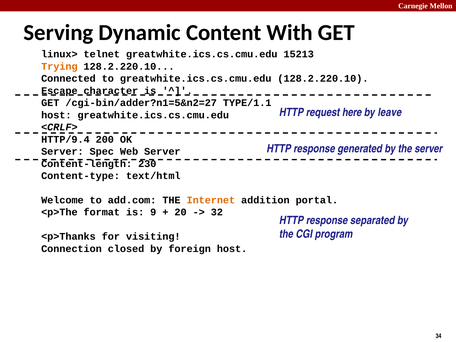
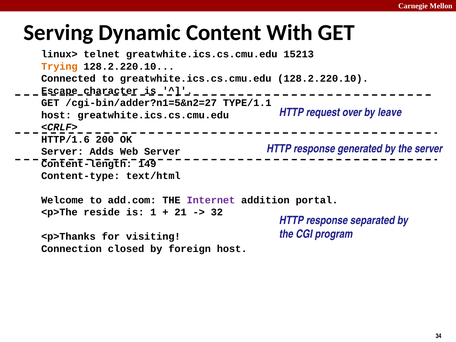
here: here -> over
HTTP/9.4: HTTP/9.4 -> HTTP/1.6
Spec: Spec -> Adds
230: 230 -> 149
Internet colour: orange -> purple
format: format -> reside
9: 9 -> 1
20: 20 -> 21
